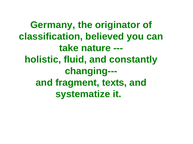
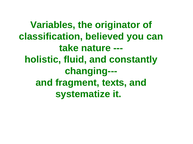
Germany: Germany -> Variables
